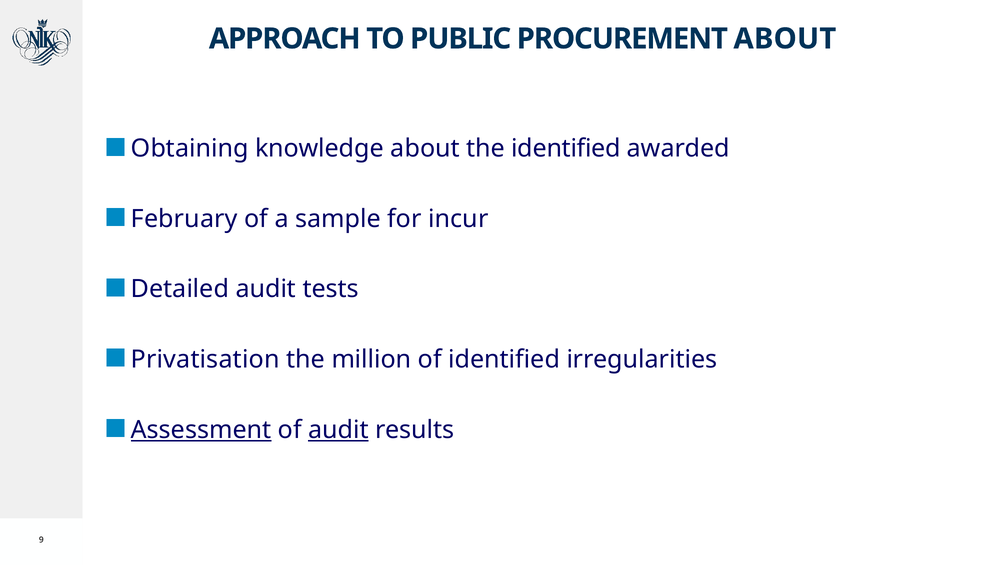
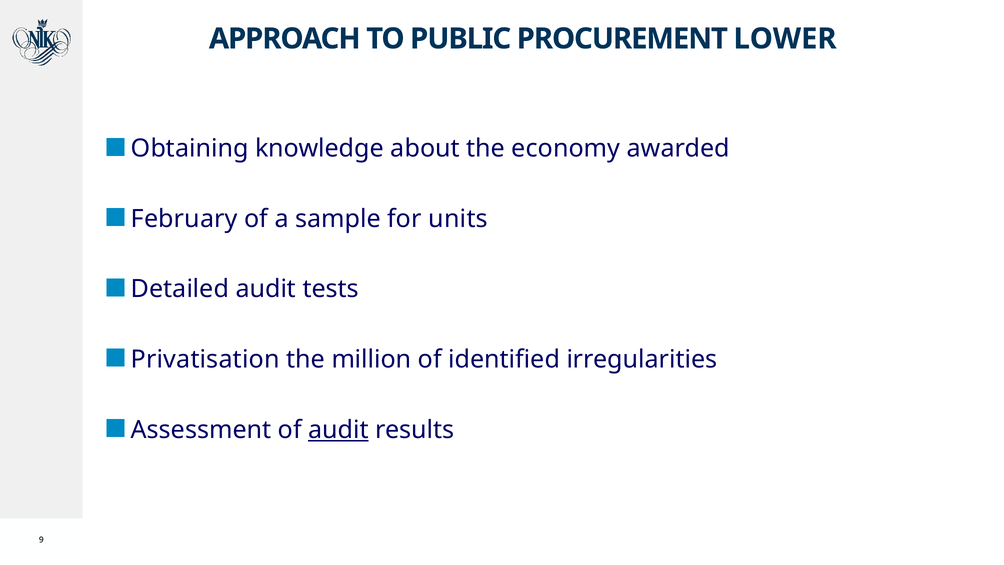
PROCUREMENT ABOUT: ABOUT -> LOWER
the identified: identified -> economy
incur: incur -> units
Assessment underline: present -> none
